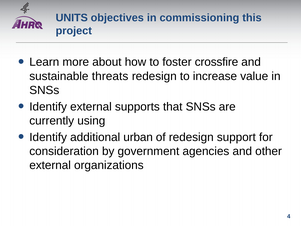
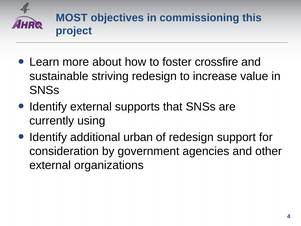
UNITS: UNITS -> MOST
threats: threats -> striving
